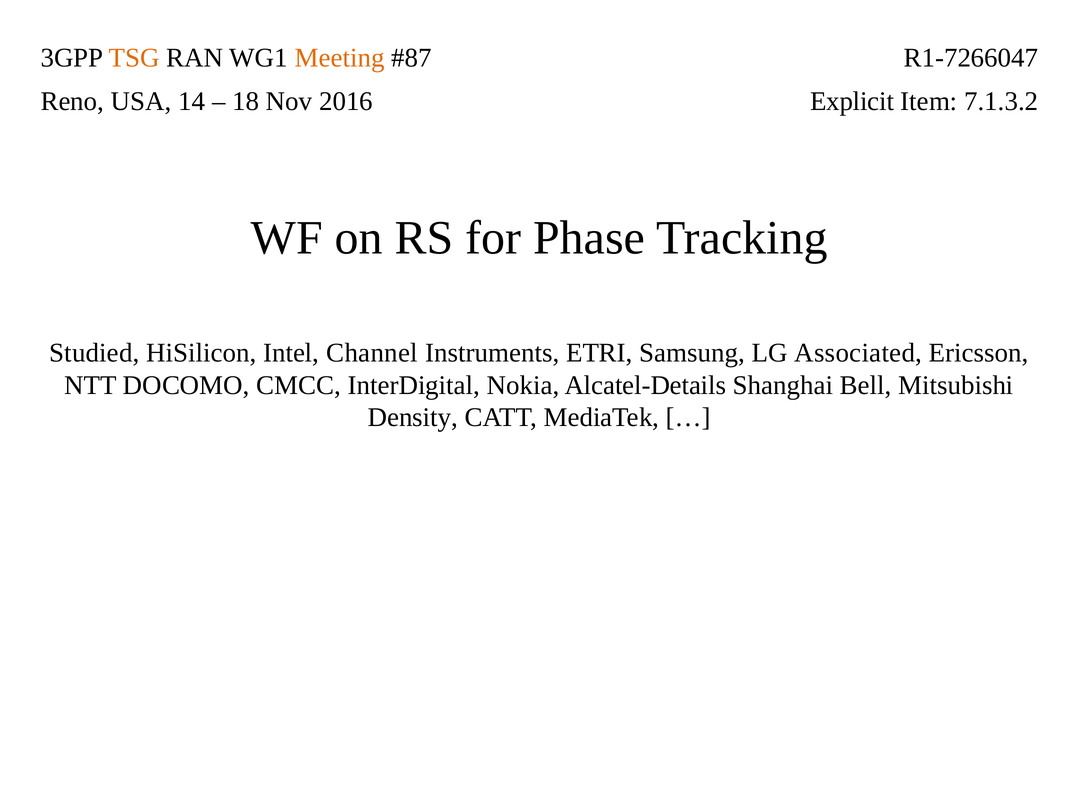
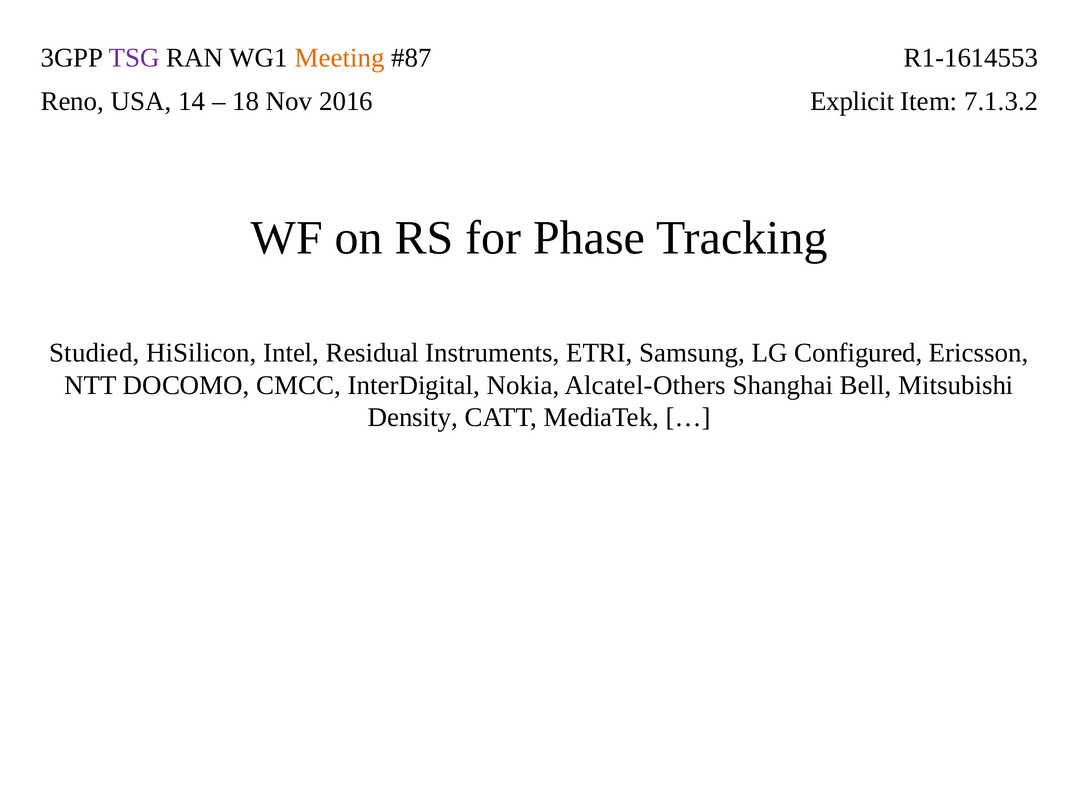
TSG colour: orange -> purple
R1-7266047: R1-7266047 -> R1-1614553
Channel: Channel -> Residual
Associated: Associated -> Configured
Alcatel-Details: Alcatel-Details -> Alcatel-Others
